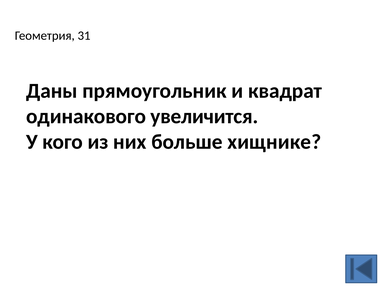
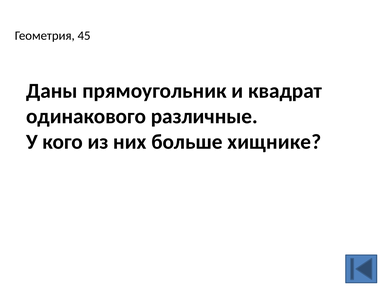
31: 31 -> 45
увеличится: увеличится -> различные
